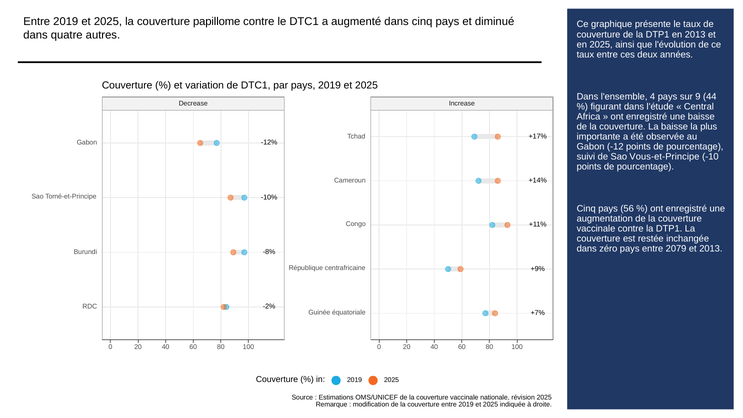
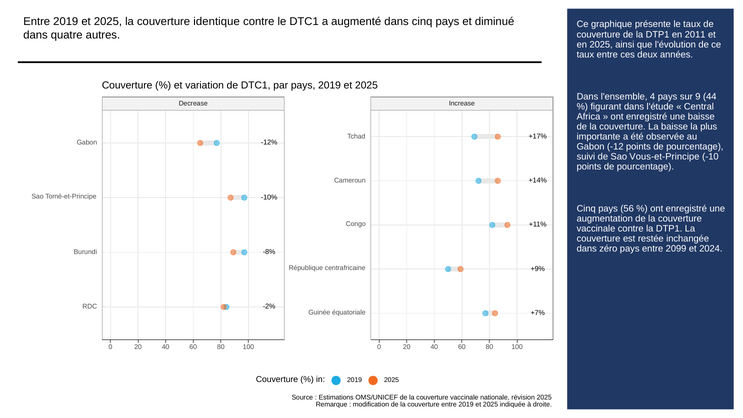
papillome: papillome -> identique
en 2013: 2013 -> 2011
2079: 2079 -> 2099
et 2013: 2013 -> 2024
